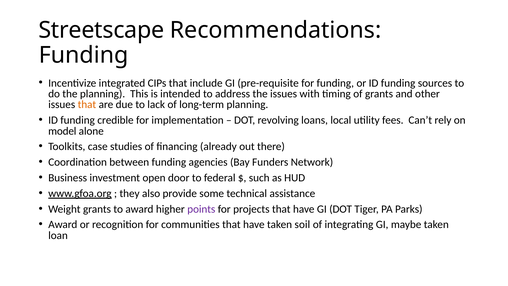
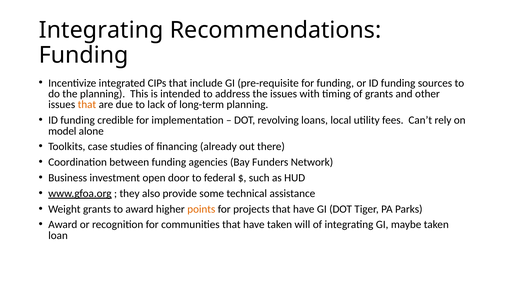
Streetscape at (101, 30): Streetscape -> Integrating
points colour: purple -> orange
soil: soil -> will
